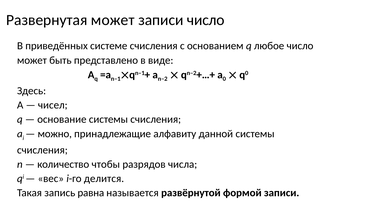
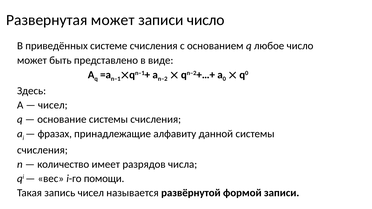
можно: можно -> фразах
чтобы: чтобы -> имеет
делится: делится -> помощи
запись равна: равна -> чисел
